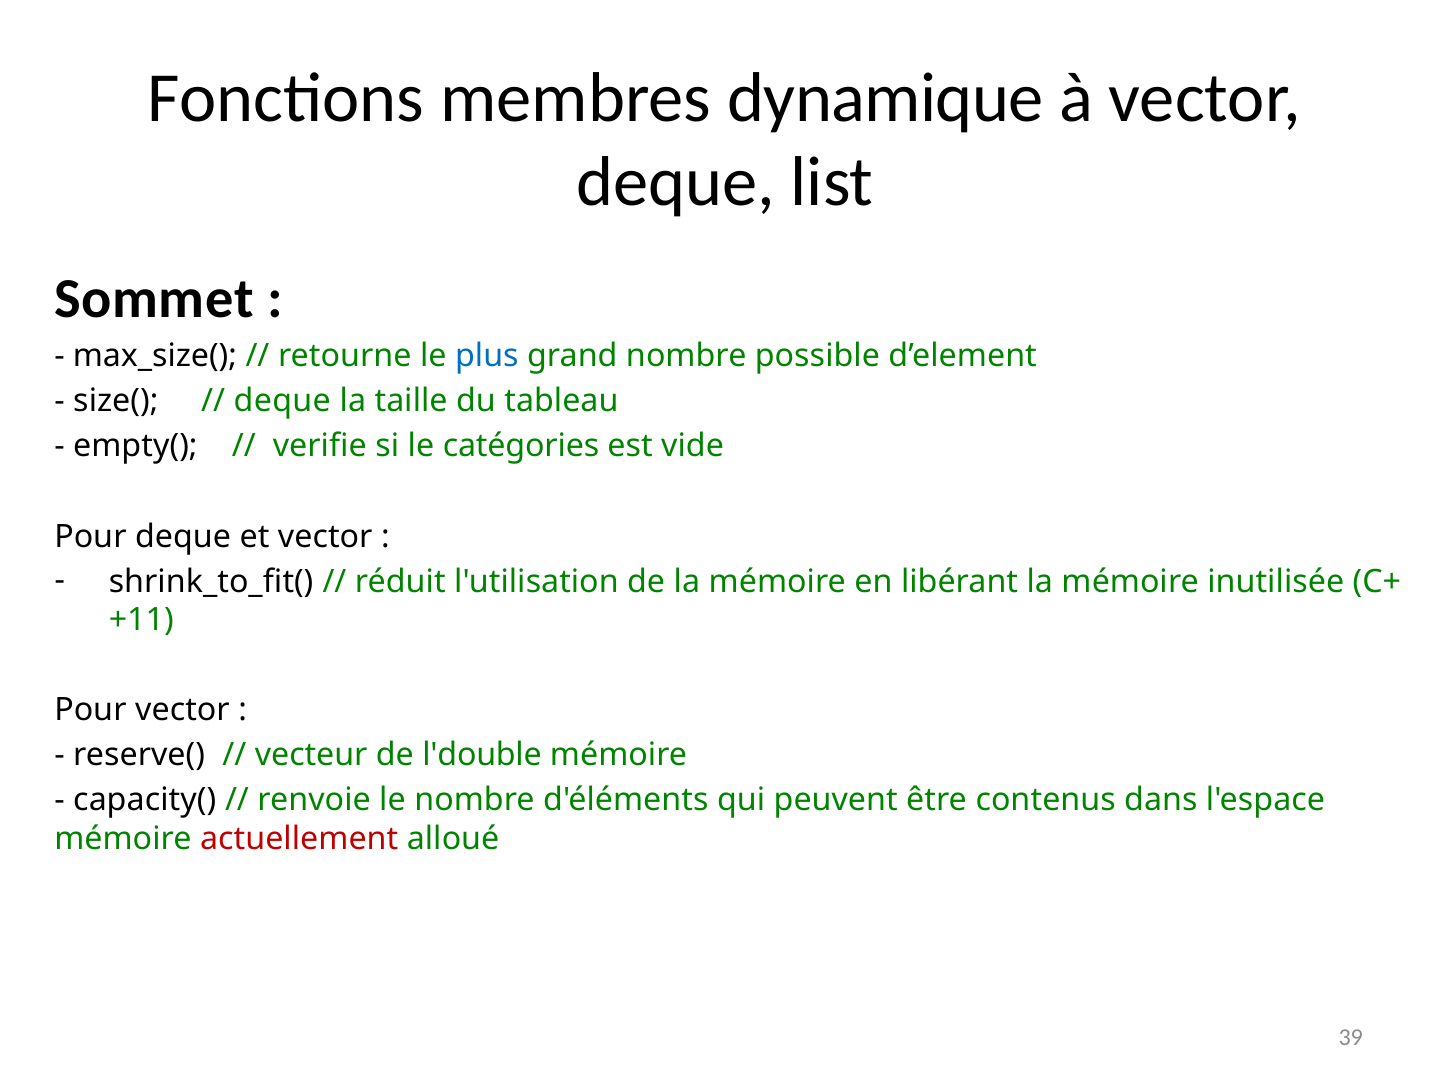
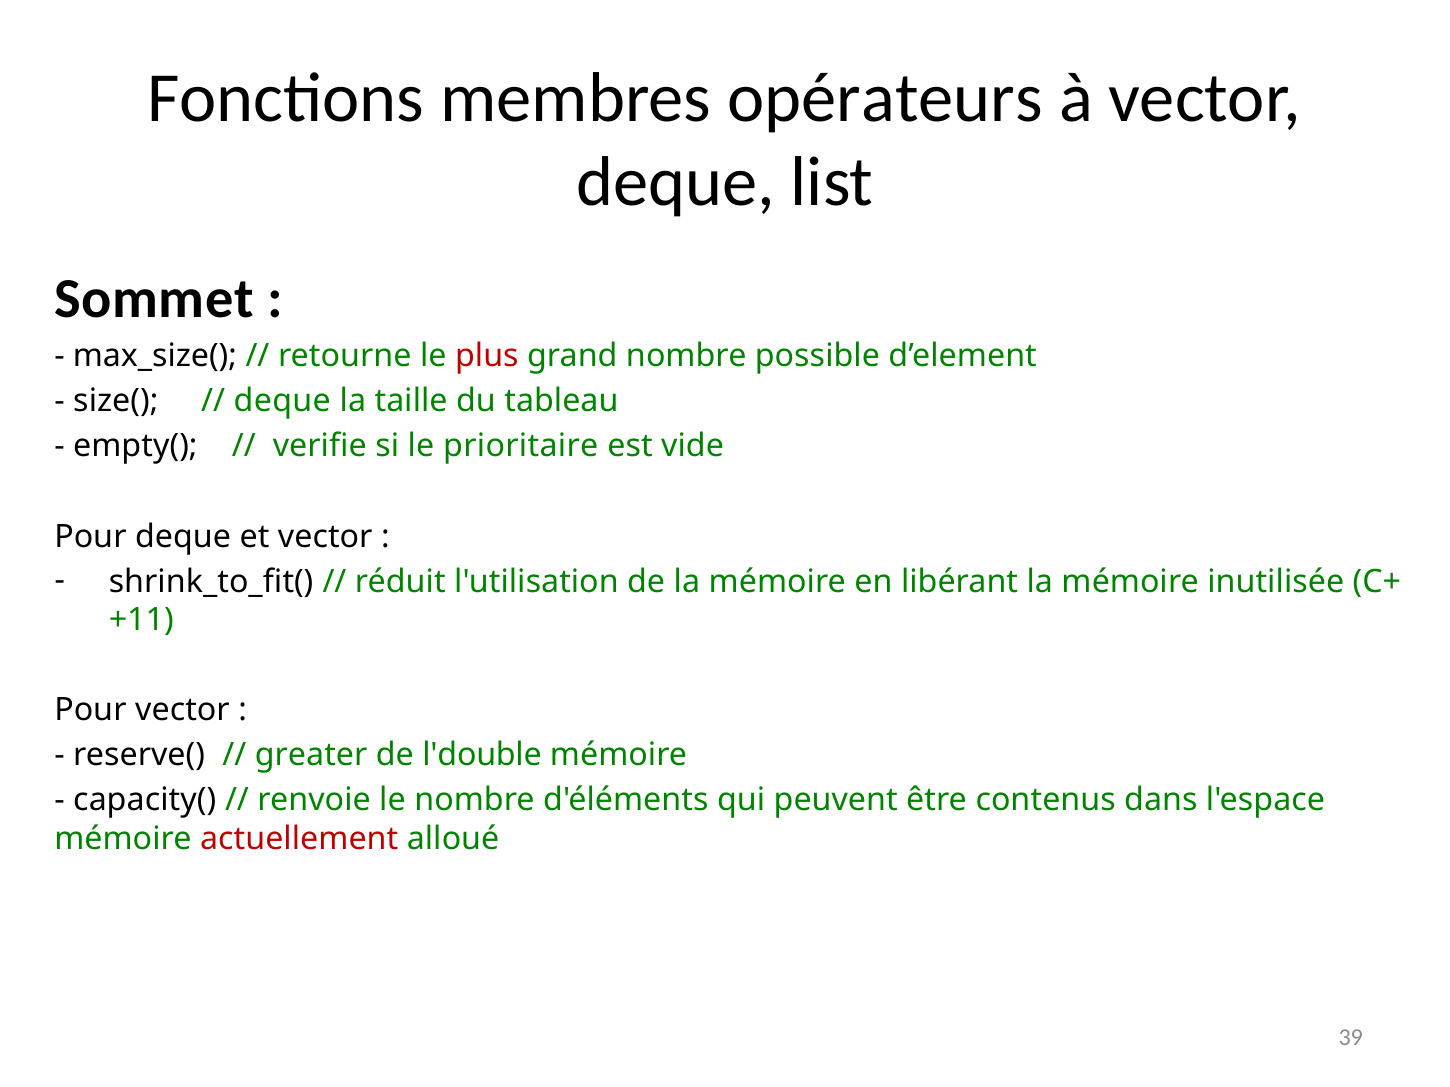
dynamique: dynamique -> opérateurs
plus colour: blue -> red
catégories: catégories -> prioritaire
vecteur: vecteur -> greater
